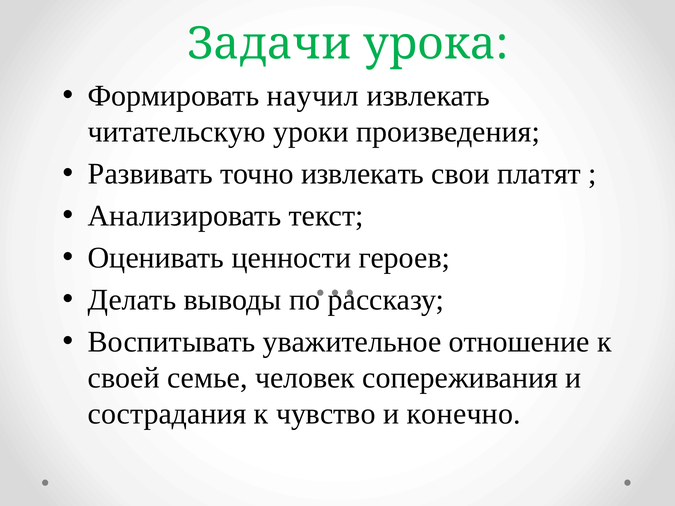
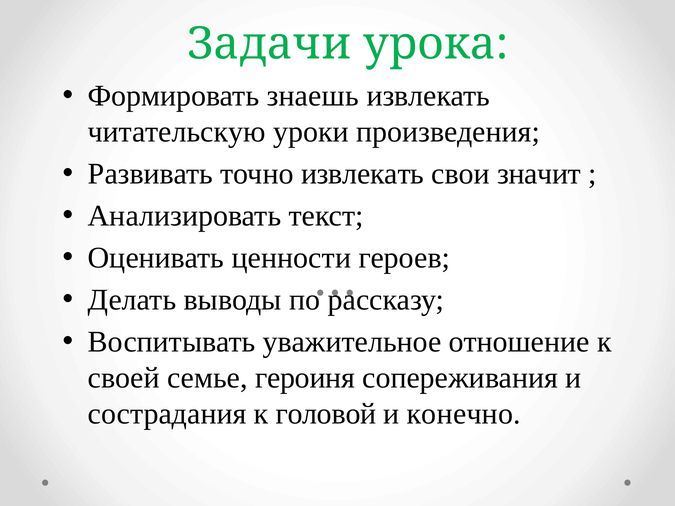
научил: научил -> знаешь
платят: платят -> значит
человек: человек -> героиня
чувство: чувство -> головой
